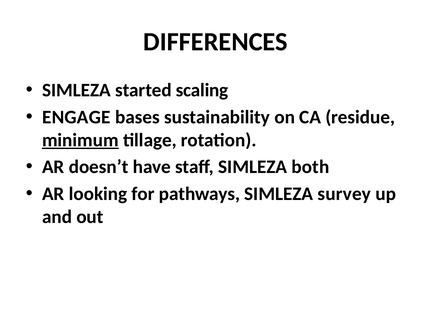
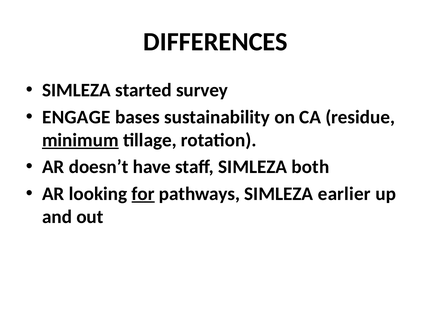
scaling: scaling -> survey
for underline: none -> present
survey: survey -> earlier
